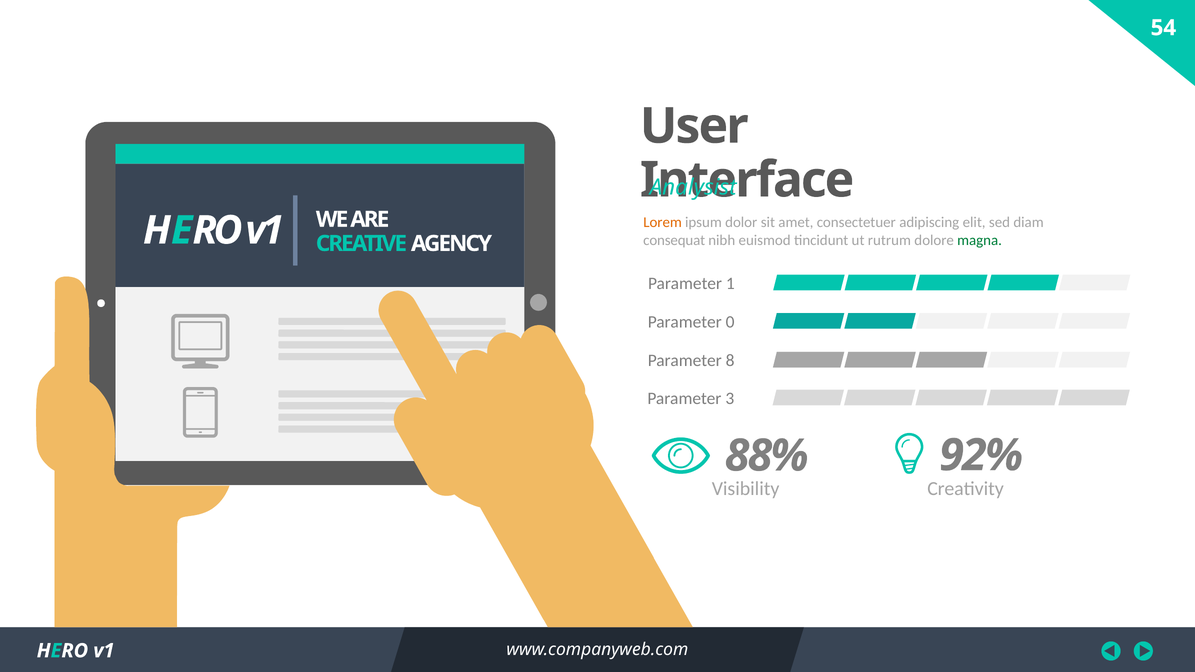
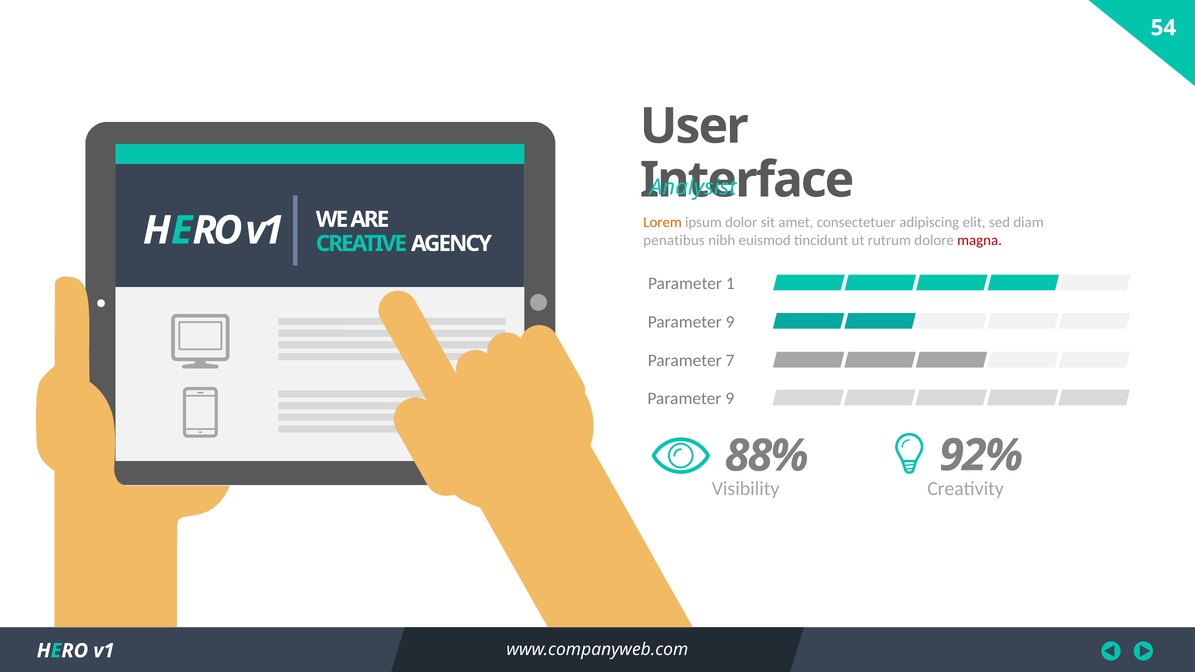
consequat: consequat -> penatibus
magna colour: green -> red
0 at (730, 322): 0 -> 9
8: 8 -> 7
3 at (730, 399): 3 -> 9
